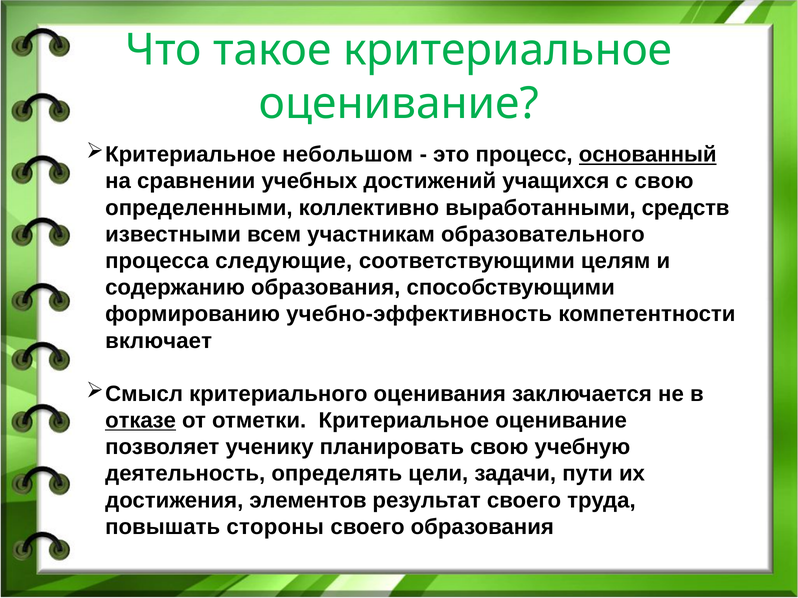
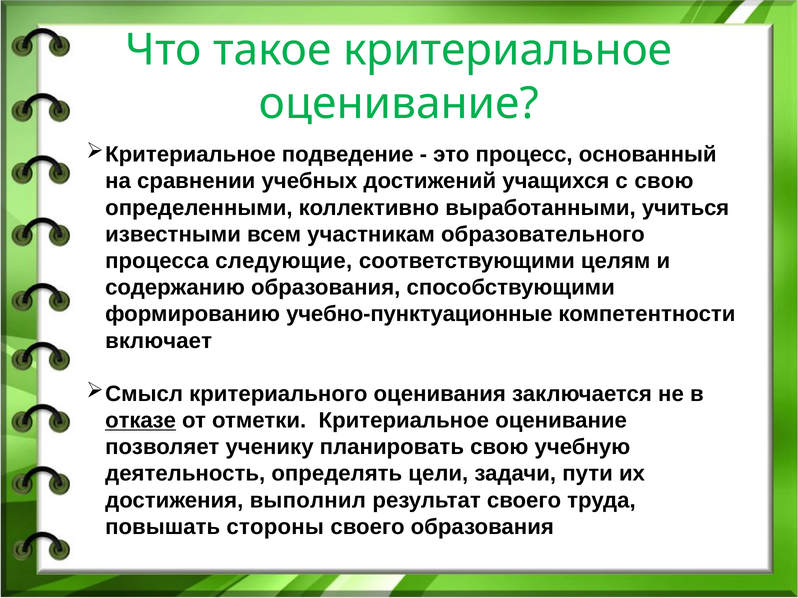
небольшом: небольшом -> подведение
основанный underline: present -> none
средств: средств -> учиться
учебно-эффективность: учебно-эффективность -> учебно-пунктуационные
элементов: элементов -> выполнил
